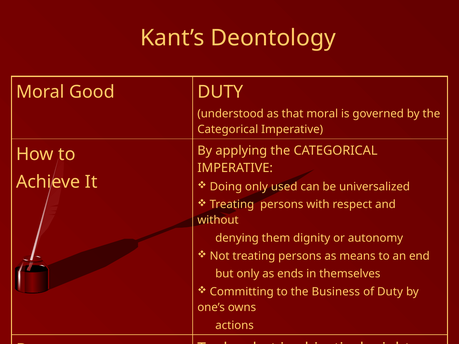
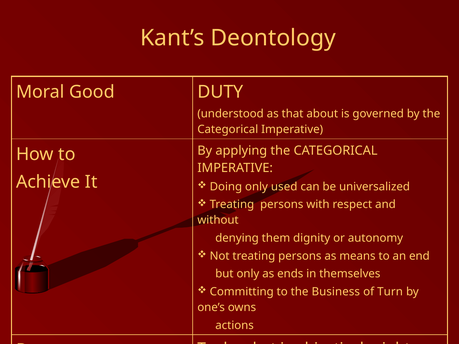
that moral: moral -> about
of Duty: Duty -> Turn
